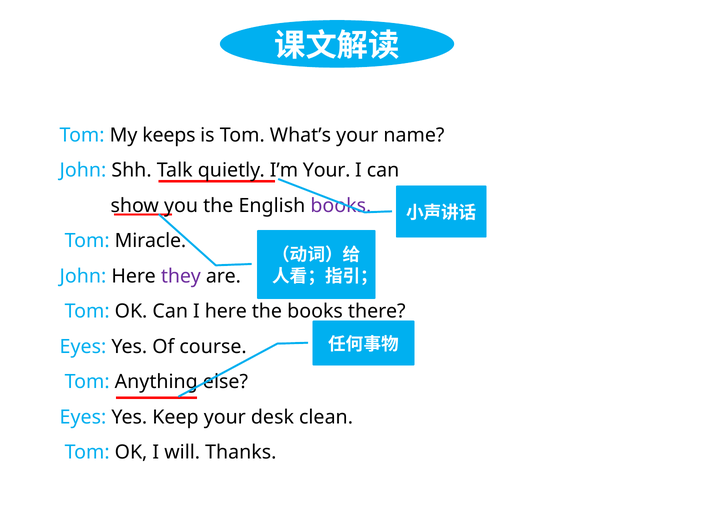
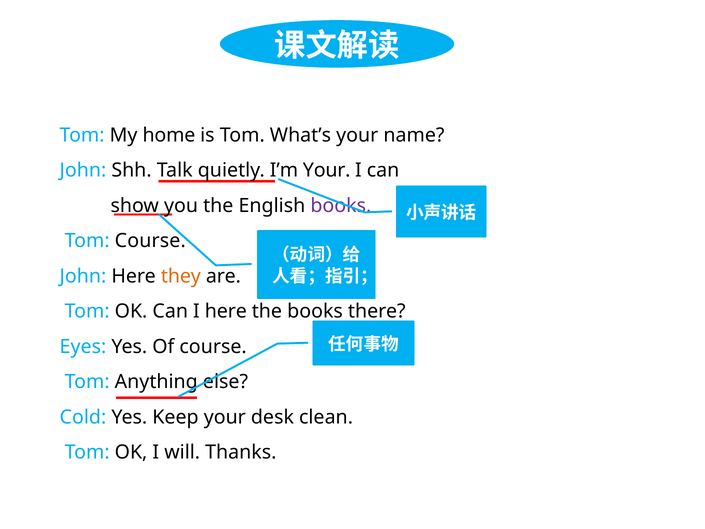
keeps: keeps -> home
Tom Miracle: Miracle -> Course
they colour: purple -> orange
Eyes at (83, 417): Eyes -> Cold
